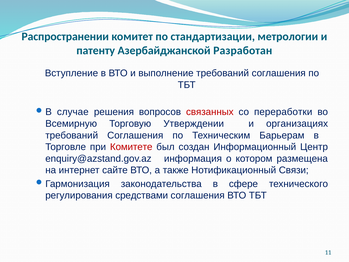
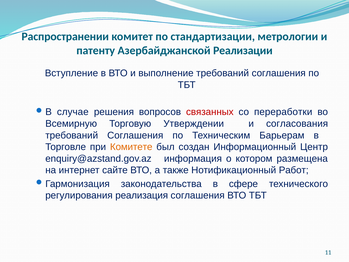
Разработан: Разработан -> Реализации
организациях: организациях -> согласования
Комитете colour: red -> orange
Связи: Связи -> Работ
средствами: средствами -> реализация
